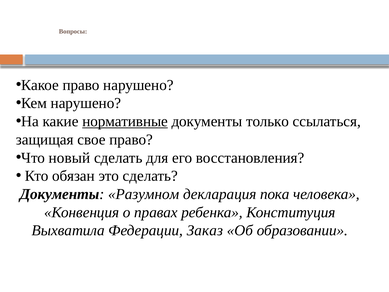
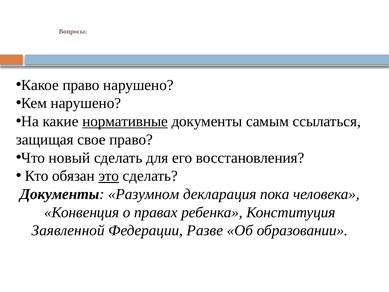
только: только -> самым
это underline: none -> present
Выхватила: Выхватила -> Заявленной
Заказ: Заказ -> Разве
